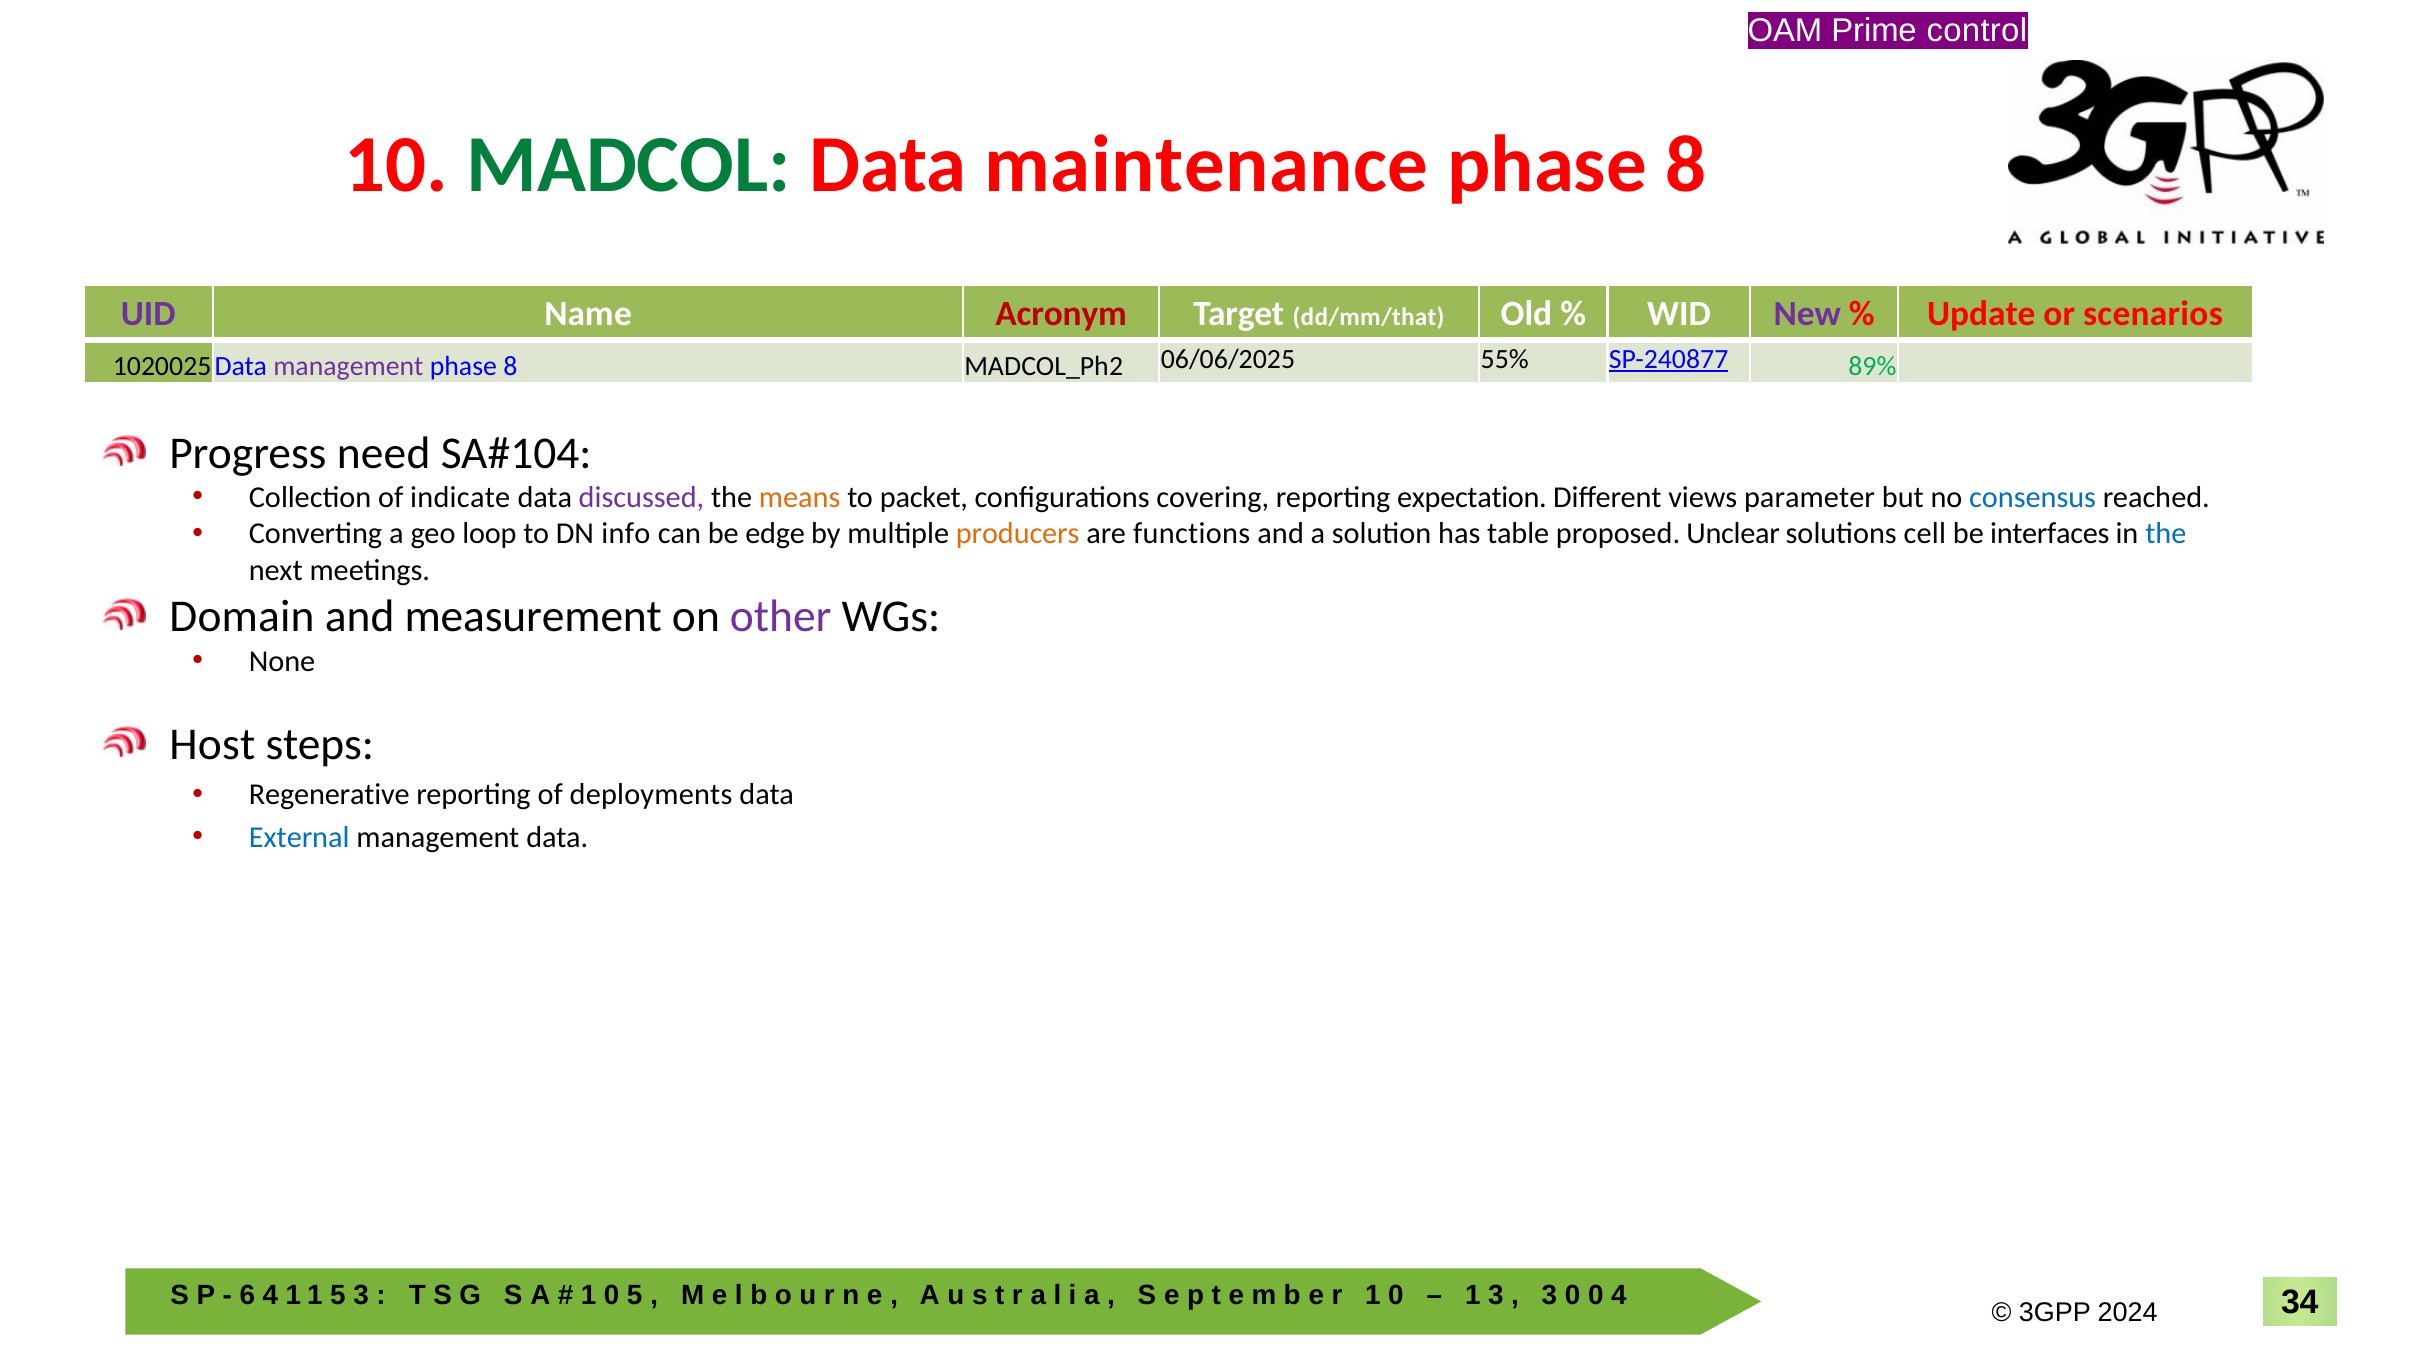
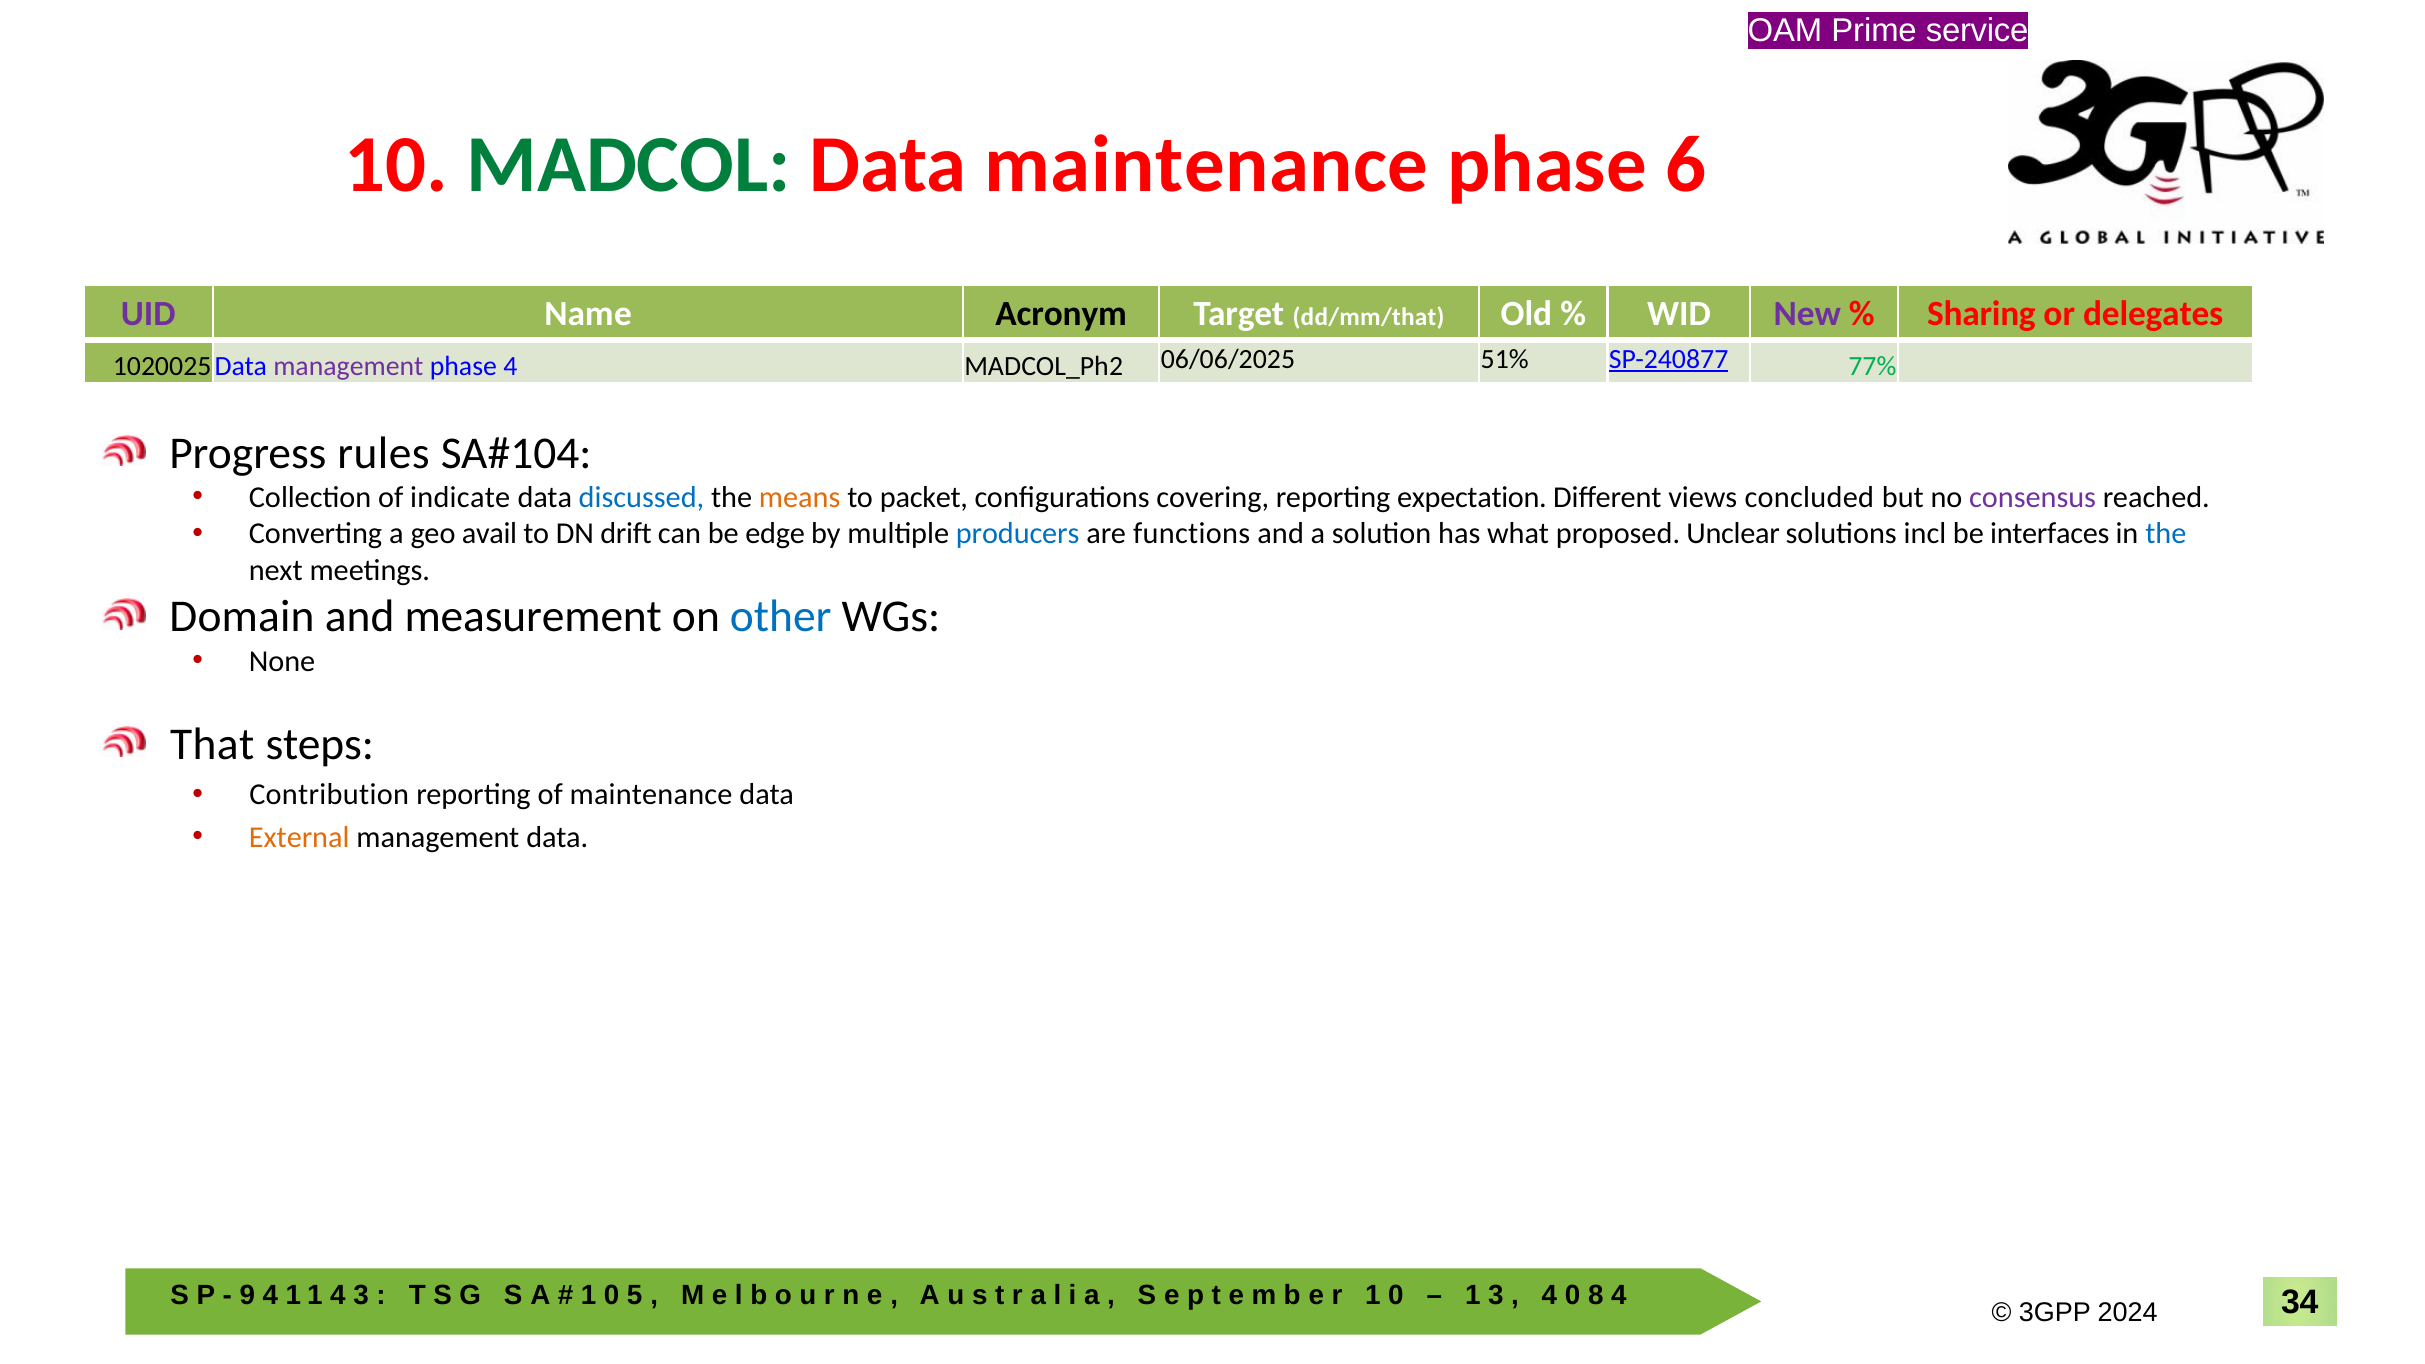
control: control -> service
8 at (1686, 165): 8 -> 6
Acronym colour: red -> black
Update: Update -> Sharing
scenarios: scenarios -> delegates
8 at (510, 367): 8 -> 4
55%: 55% -> 51%
89%: 89% -> 77%
need: need -> rules
discussed colour: purple -> blue
parameter: parameter -> concluded
consensus colour: blue -> purple
loop: loop -> avail
info: info -> drift
producers colour: orange -> blue
table: table -> what
cell: cell -> incl
other colour: purple -> blue
Host: Host -> That
Regenerative: Regenerative -> Contribution
of deployments: deployments -> maintenance
External colour: blue -> orange
6: 6 -> 9
5 at (338, 1296): 5 -> 4
3 at (1549, 1296): 3 -> 4
0 at (1596, 1296): 0 -> 8
